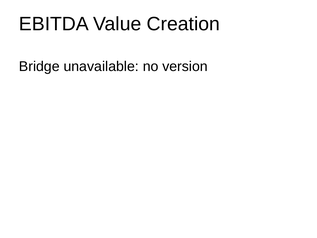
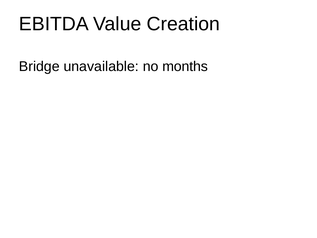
version: version -> months
